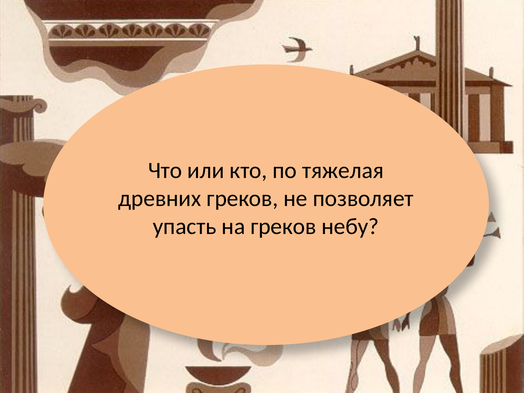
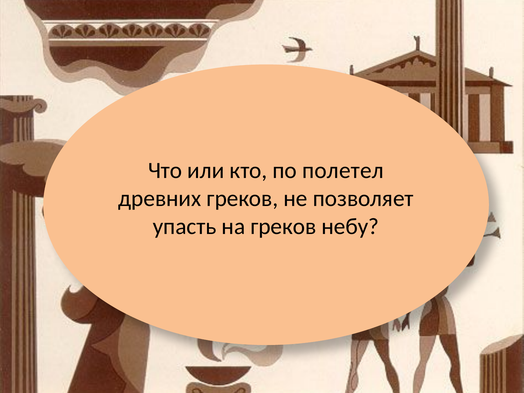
тяжелая: тяжелая -> полетел
